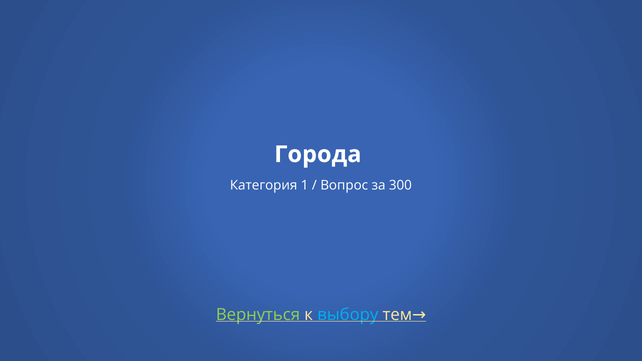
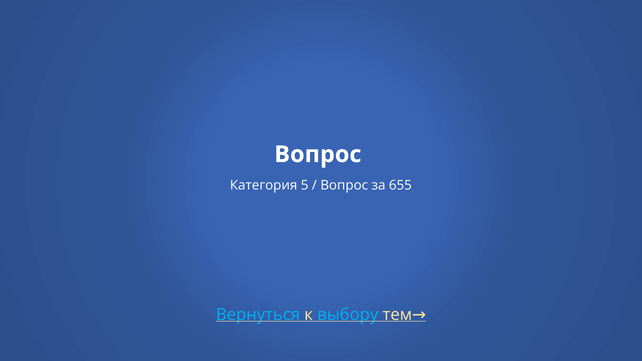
Города at (318, 154): Города -> Вопрос
1: 1 -> 5
300: 300 -> 655
Вернуться colour: light green -> light blue
